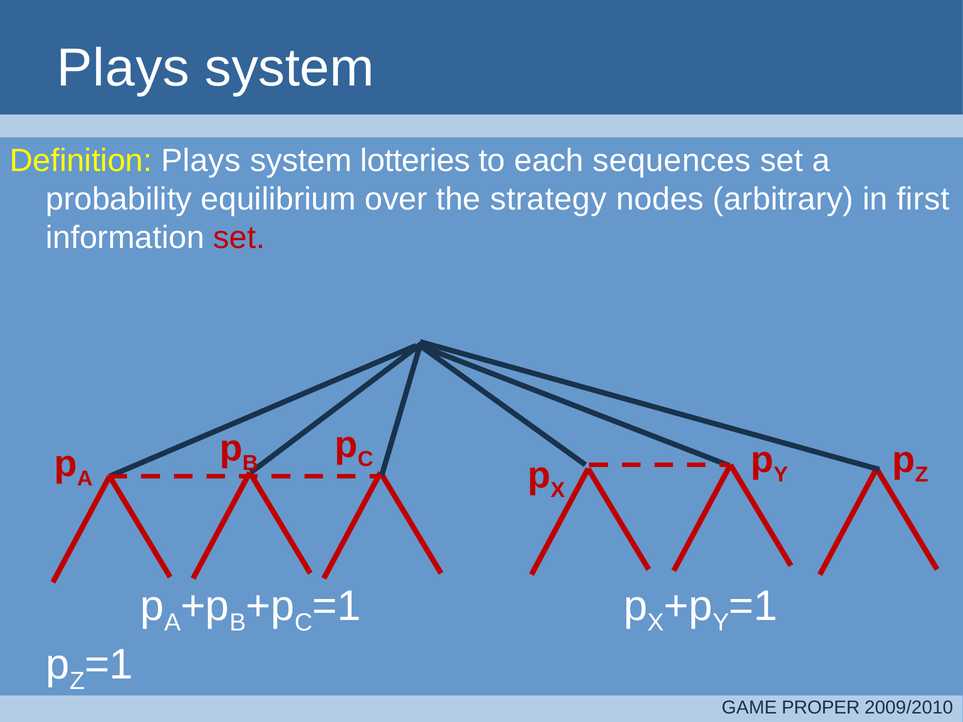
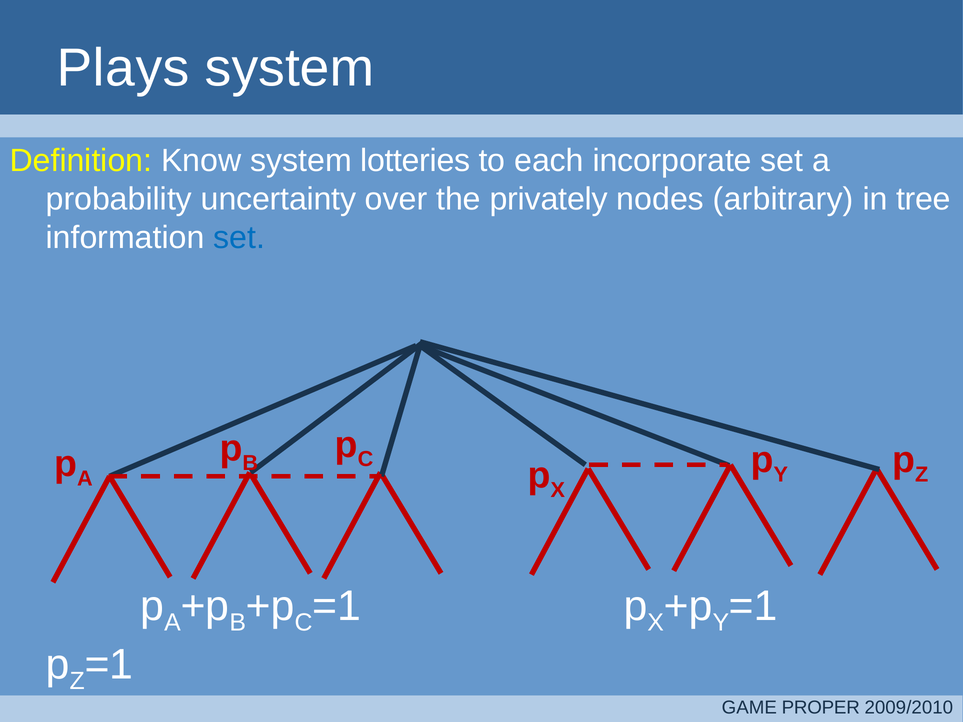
Definition Plays: Plays -> Know
sequences: sequences -> incorporate
equilibrium: equilibrium -> uncertainty
strategy: strategy -> privately
first: first -> tree
set at (239, 238) colour: red -> blue
